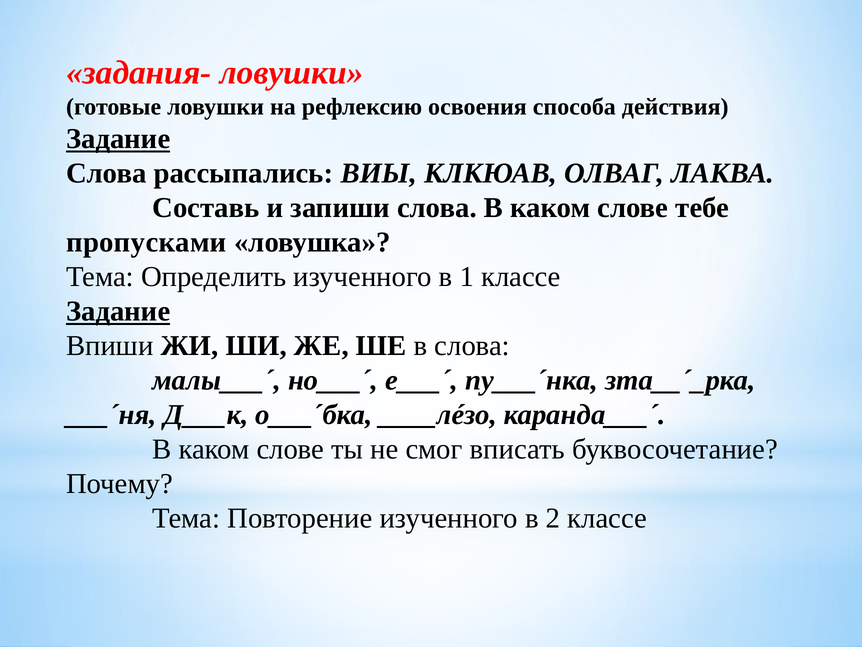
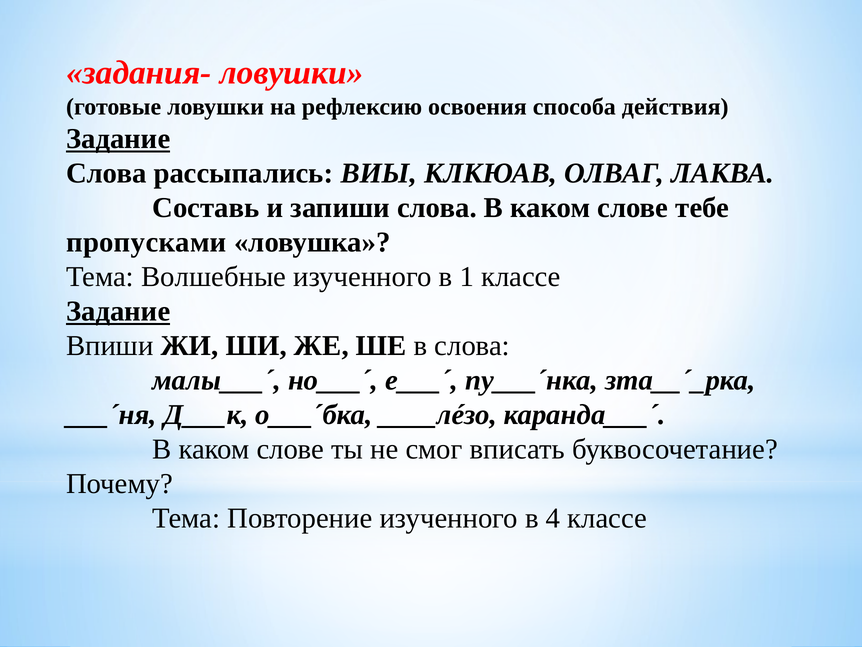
Определить: Определить -> Волшебные
2: 2 -> 4
